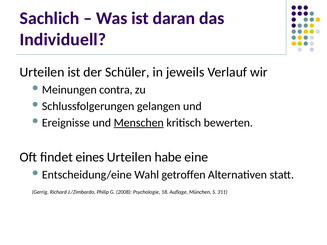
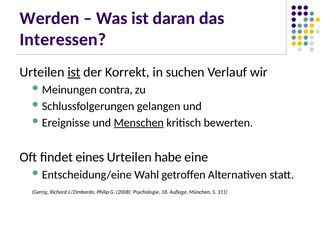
Sachlich: Sachlich -> Werden
Individuell: Individuell -> Interessen
ist at (74, 72) underline: none -> present
Schüler: Schüler -> Korrekt
jeweils: jeweils -> suchen
